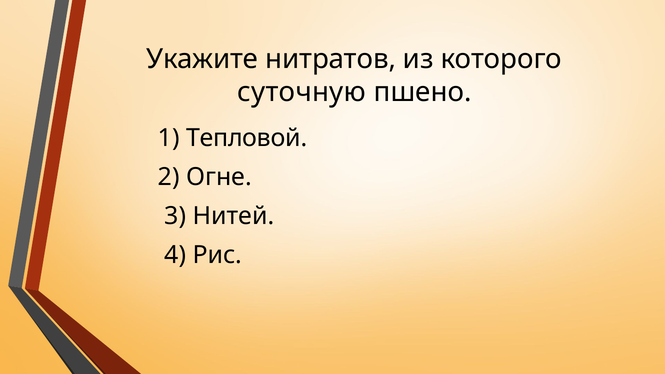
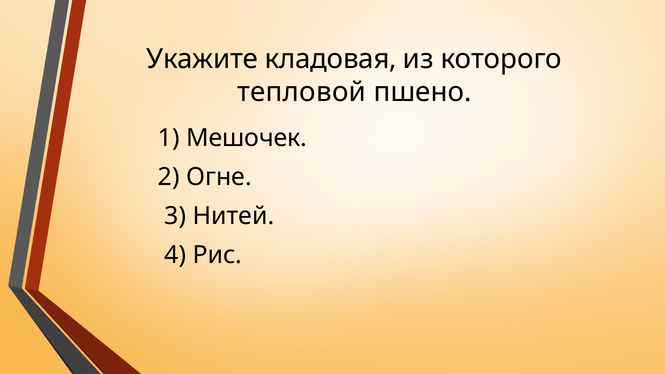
нитратов: нитратов -> кладовая
суточную: суточную -> тепловой
Тепловой: Тепловой -> Мешочек
